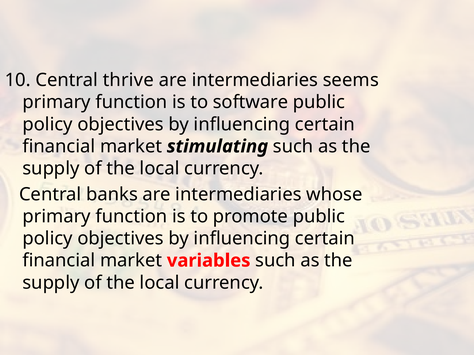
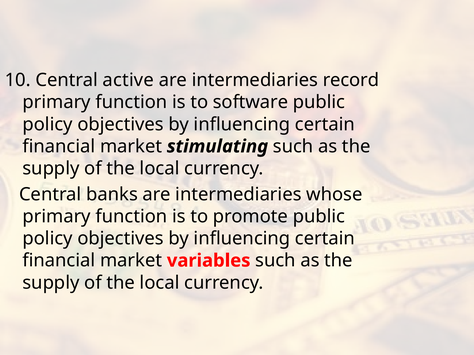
thrive: thrive -> active
seems: seems -> record
